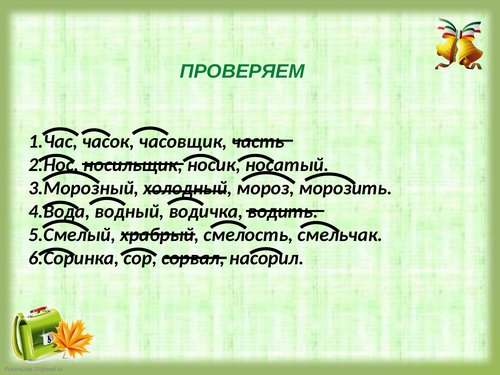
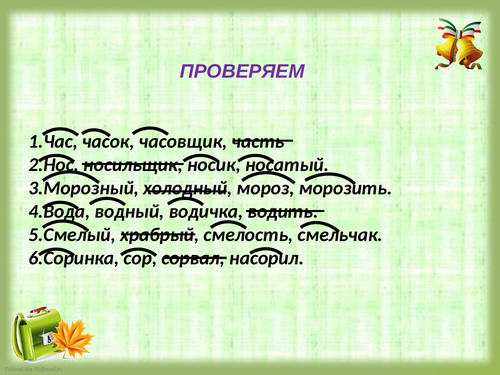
ПРОВЕРЯЕМ colour: green -> purple
